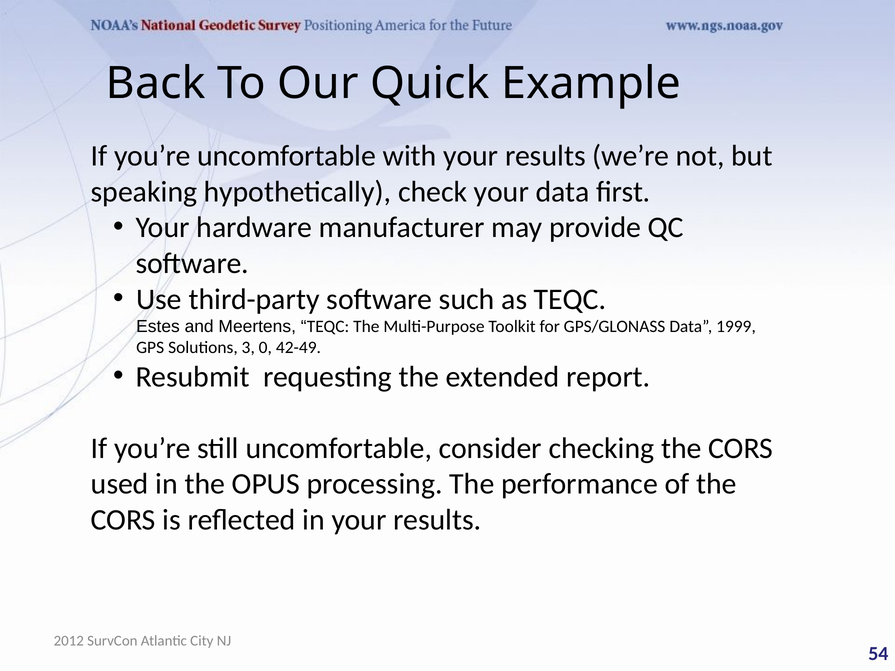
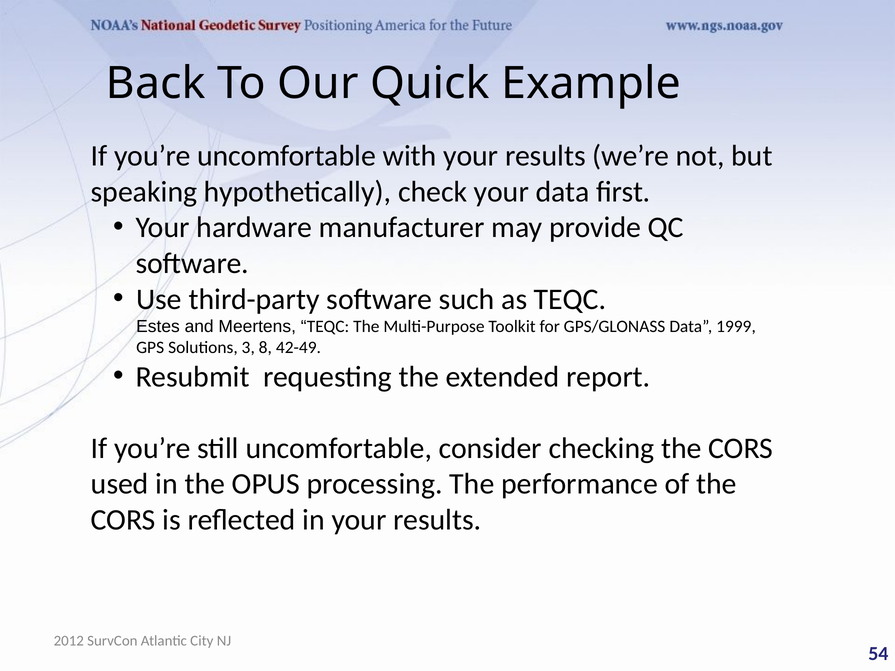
0: 0 -> 8
